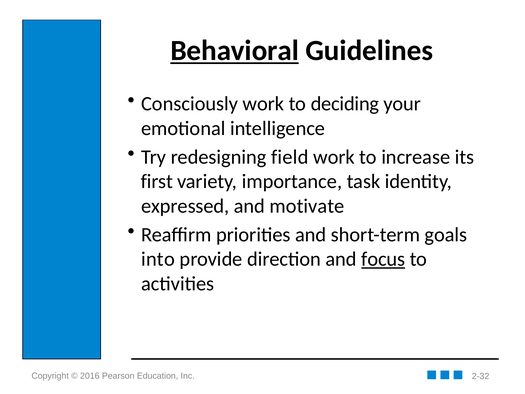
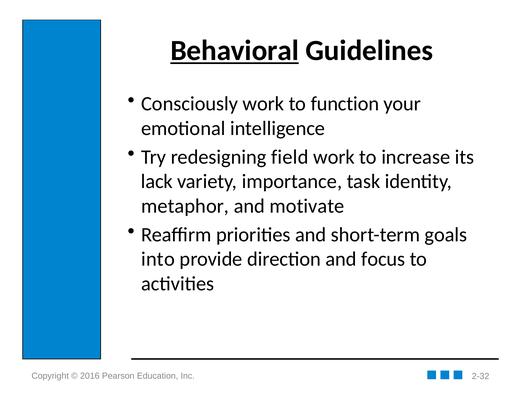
deciding: deciding -> function
first: first -> lack
expressed: expressed -> metaphor
focus underline: present -> none
